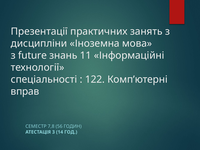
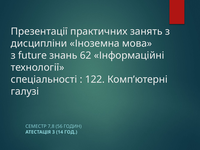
11: 11 -> 62
вправ: вправ -> галузі
